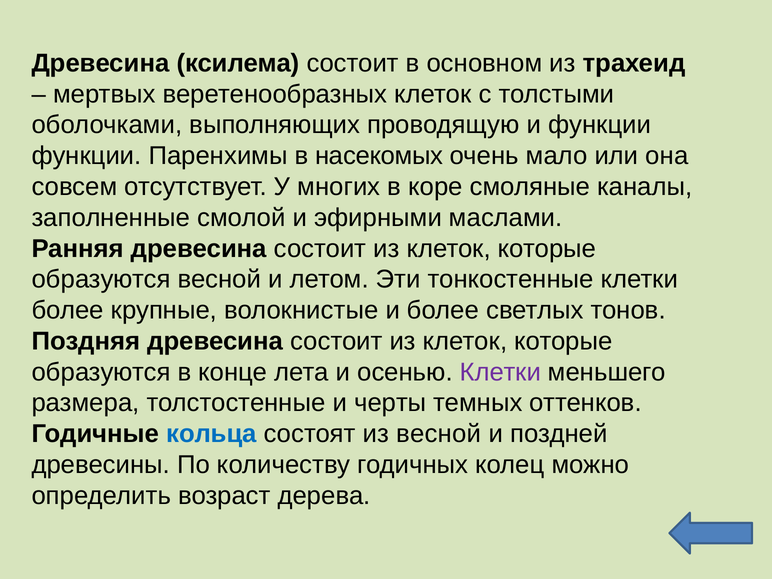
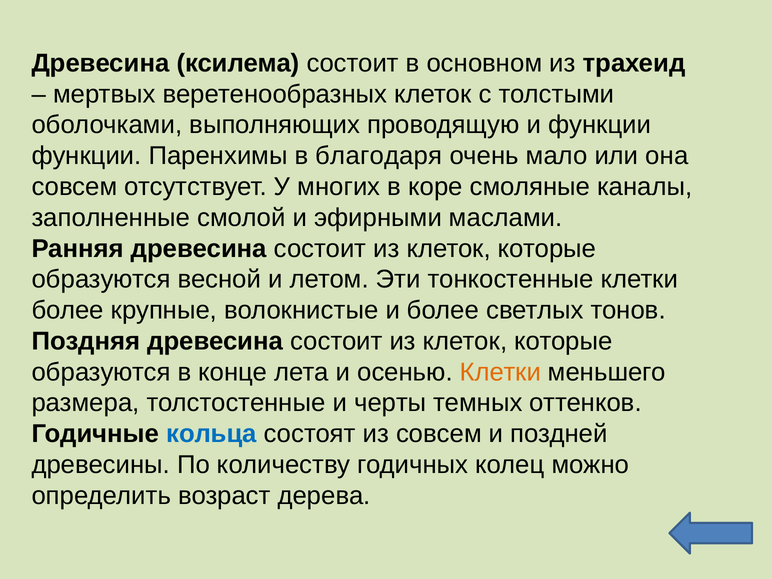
насекомых: насекомых -> благодаря
Клетки at (500, 372) colour: purple -> orange
из весной: весной -> совсем
